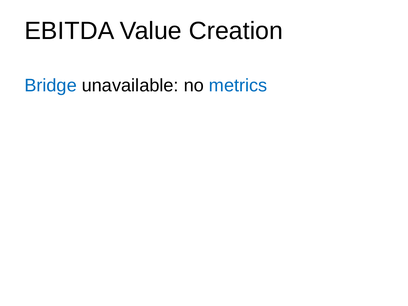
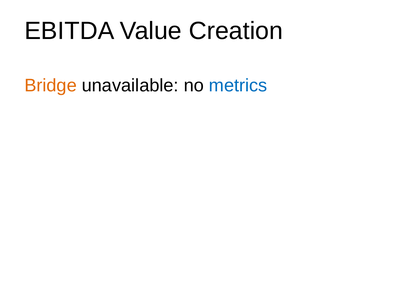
Bridge colour: blue -> orange
